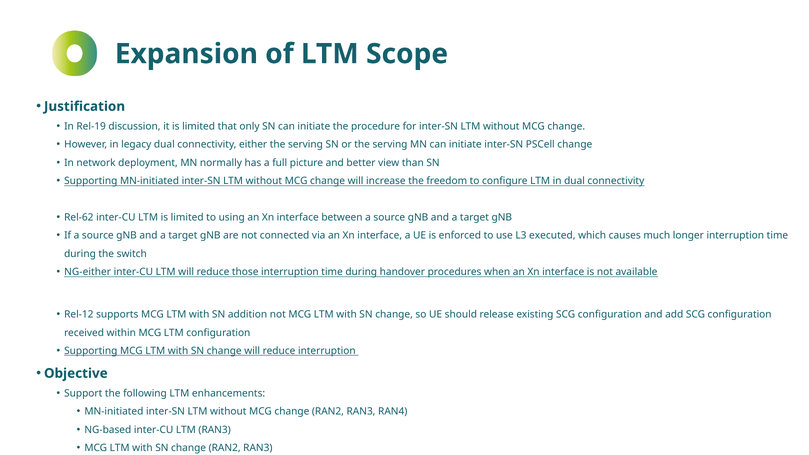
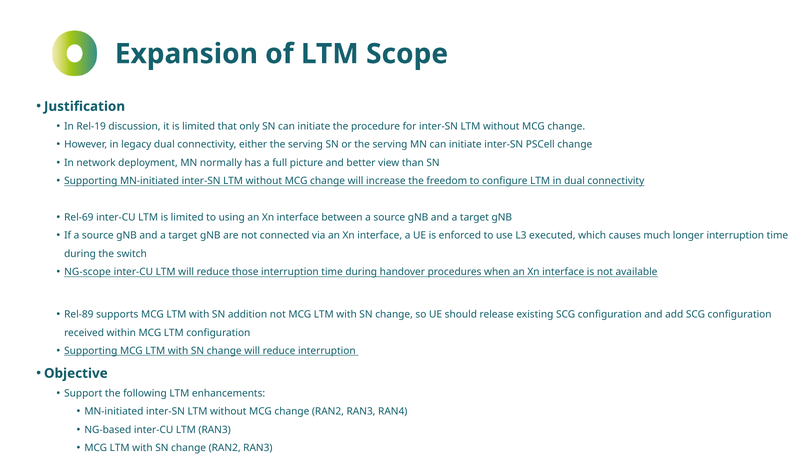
Rel-62: Rel-62 -> Rel-69
NG-either: NG-either -> NG-scope
Rel-12: Rel-12 -> Rel-89
